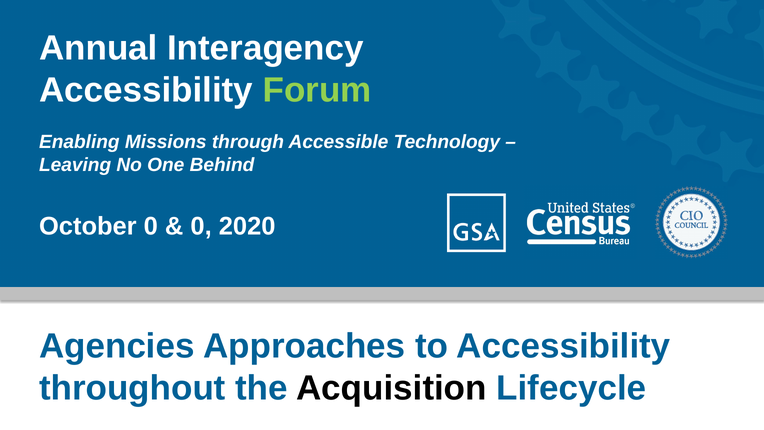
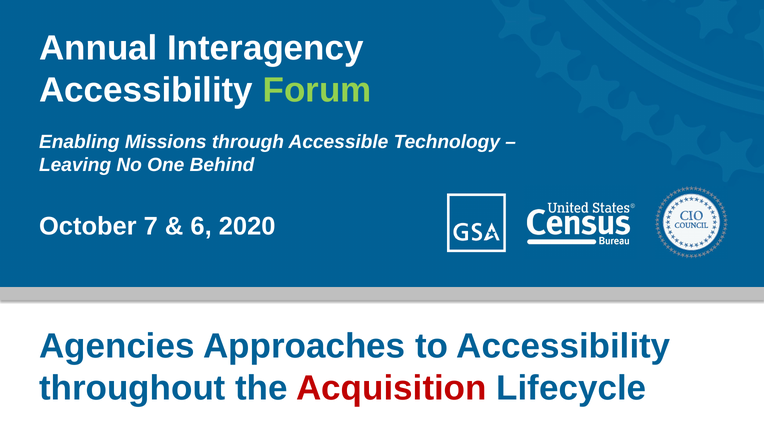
October 0: 0 -> 7
0 at (201, 226): 0 -> 6
Acquisition colour: black -> red
